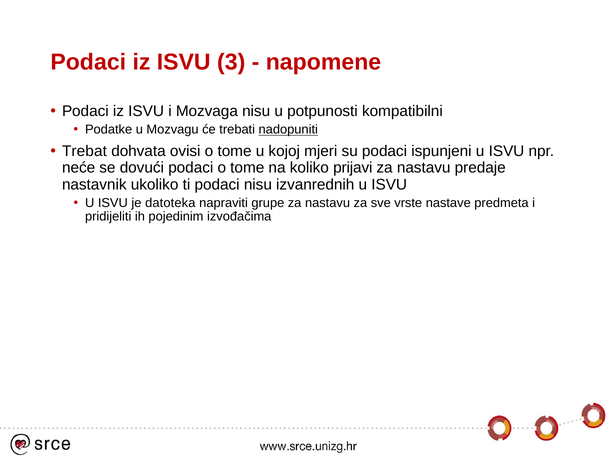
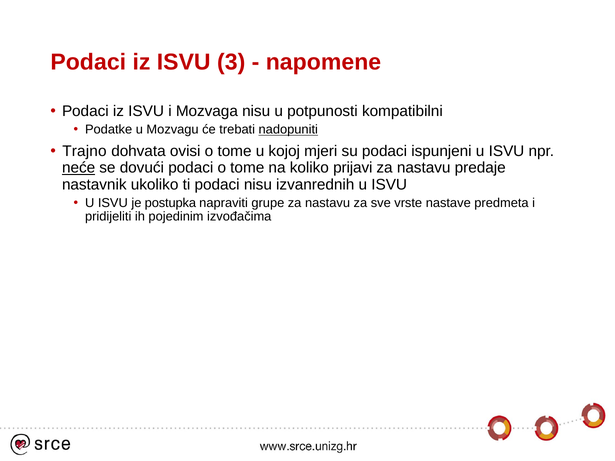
Trebat: Trebat -> Trajno
neće underline: none -> present
datoteka: datoteka -> postupka
